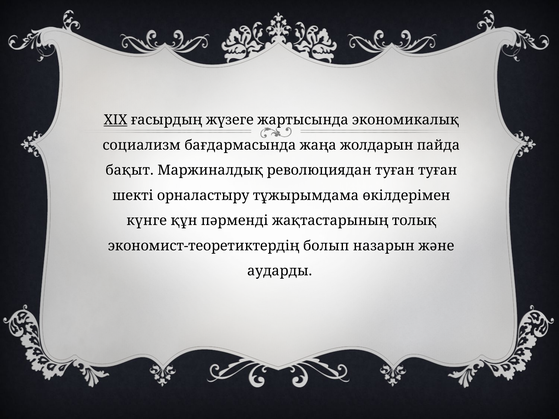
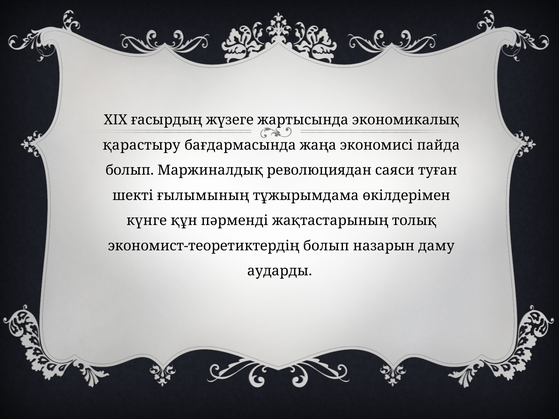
ХІХ underline: present -> none
социализм: социализм -> қарастыру
жолдарын: жолдарын -> экономисі
бақыт at (130, 170): бақыт -> болып
революциядан туған: туған -> саяси
орналастыру: орналастыру -> ғылымының
және: және -> даму
